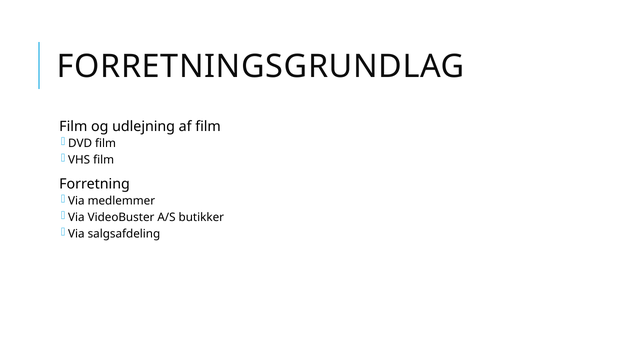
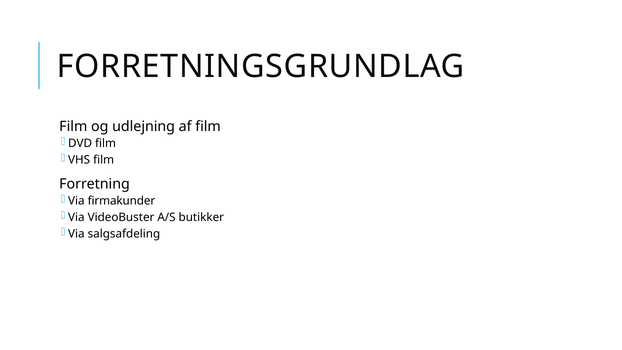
medlemmer: medlemmer -> firmakunder
